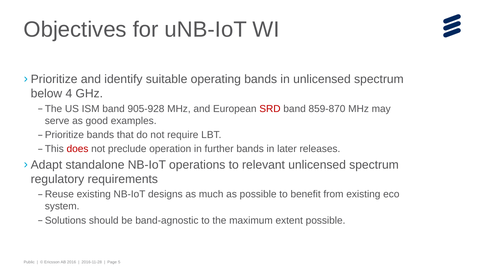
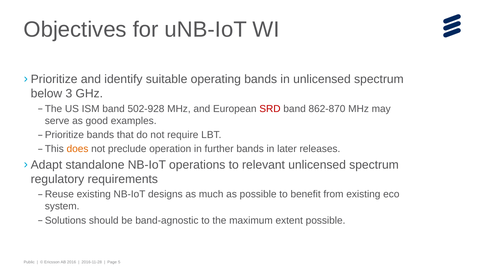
4: 4 -> 3
905-928: 905-928 -> 502-928
859-870: 859-870 -> 862-870
does colour: red -> orange
